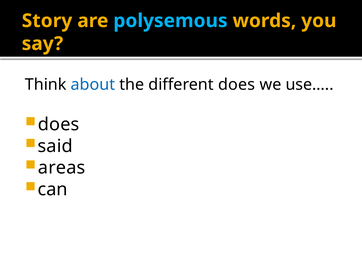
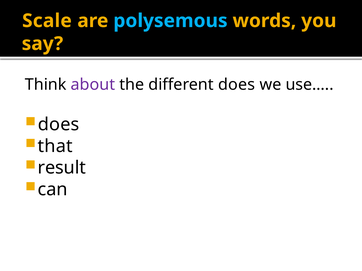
Story: Story -> Scale
about colour: blue -> purple
said: said -> that
areas: areas -> result
